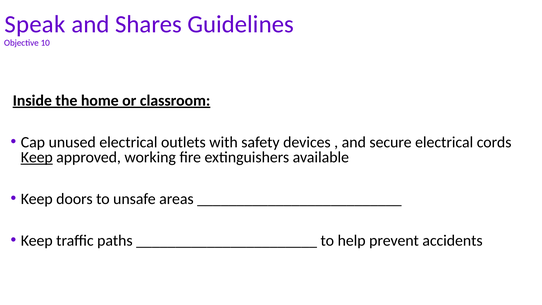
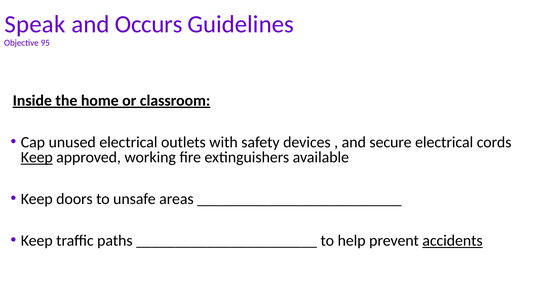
Shares: Shares -> Occurs
10: 10 -> 95
accidents underline: none -> present
